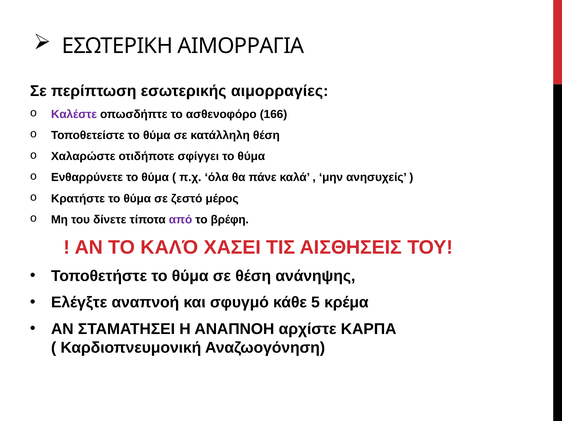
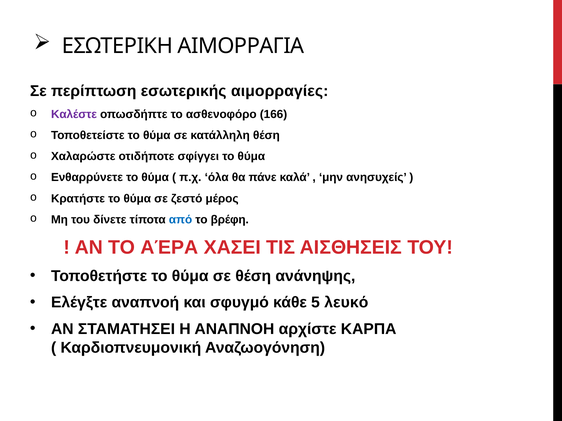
από colour: purple -> blue
ΚΑΛΌ: ΚΑΛΌ -> ΑΈΡΑ
κρέμα: κρέμα -> λευκό
